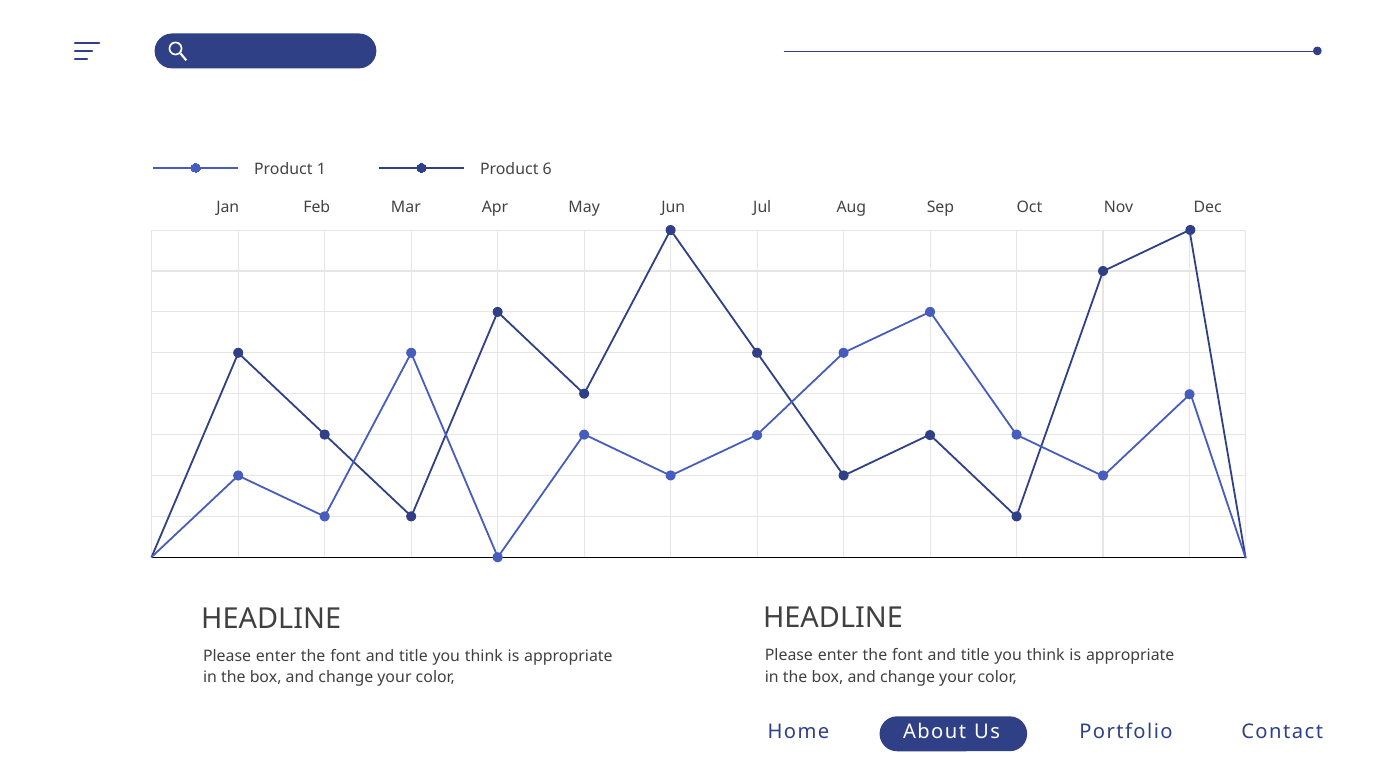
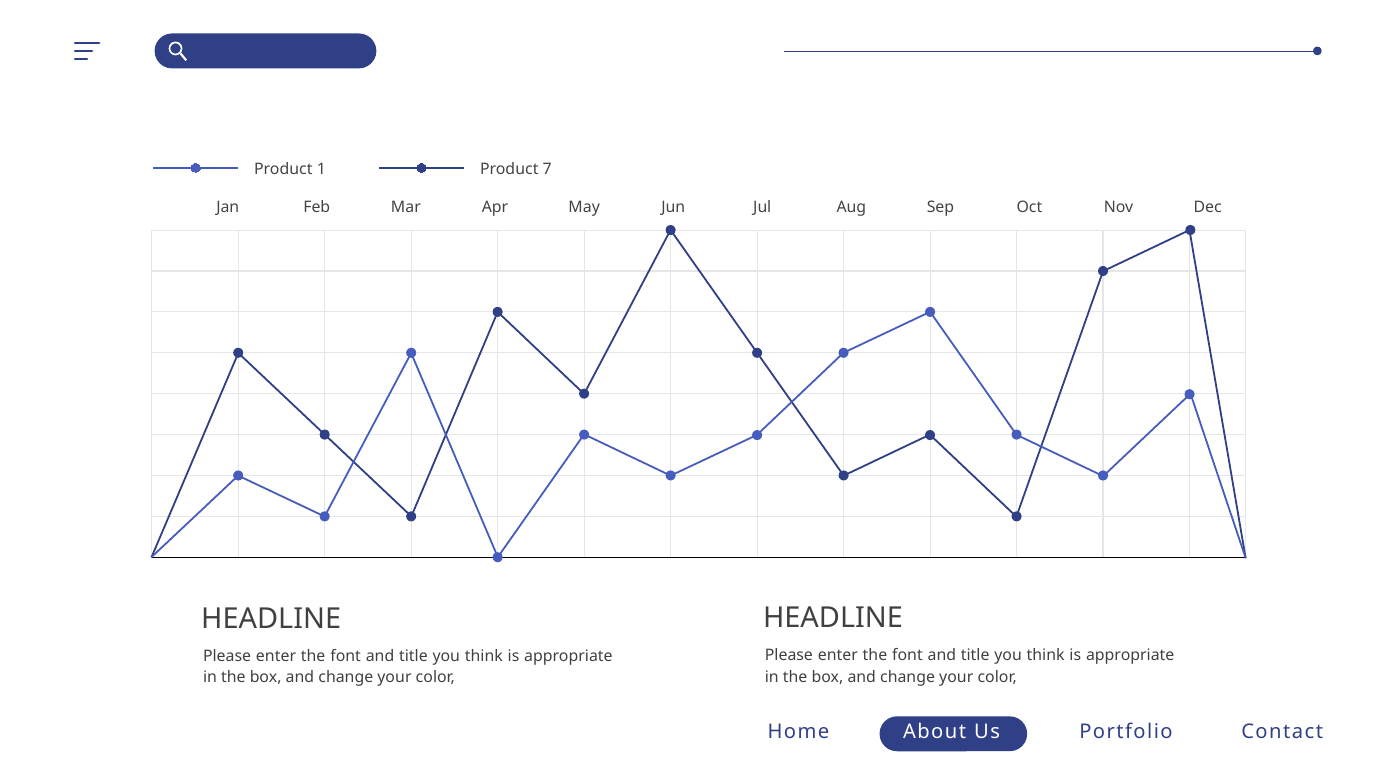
6: 6 -> 7
